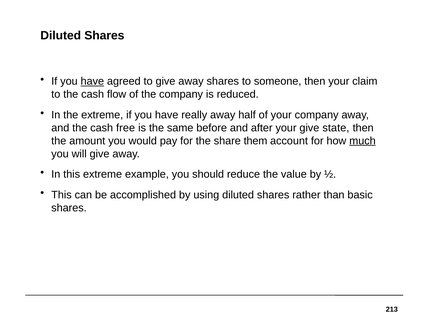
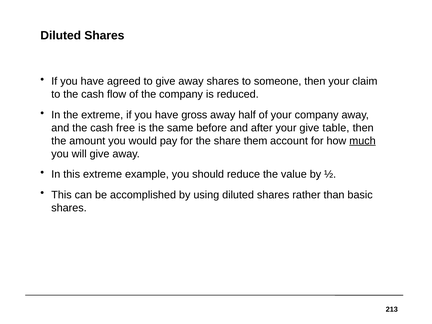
have at (92, 81) underline: present -> none
really: really -> gross
state: state -> table
